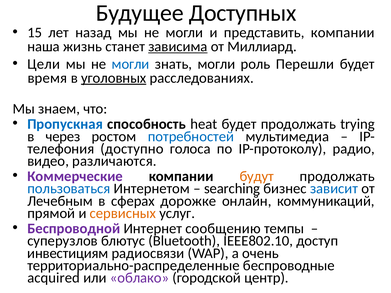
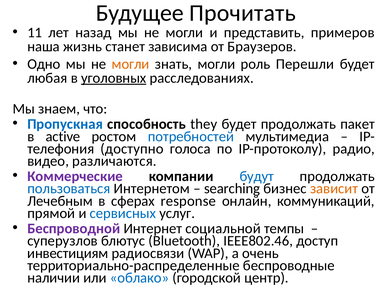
Доступных: Доступных -> Прочитать
15: 15 -> 11
представить компании: компании -> примеров
зависима underline: present -> none
Миллиард: Миллиард -> Браузеров
Цели: Цели -> Одно
могли at (131, 64) colour: blue -> orange
время: время -> любая
heat: heat -> they
trying: trying -> пакет
через: через -> active
будут colour: orange -> blue
зависит colour: blue -> orange
дорожке: дорожке -> response
сервисных colour: orange -> blue
сообщению: сообщению -> социальной
IEEE802.10: IEEE802.10 -> IEEE802.46
acquired: acquired -> наличии
облако colour: purple -> blue
